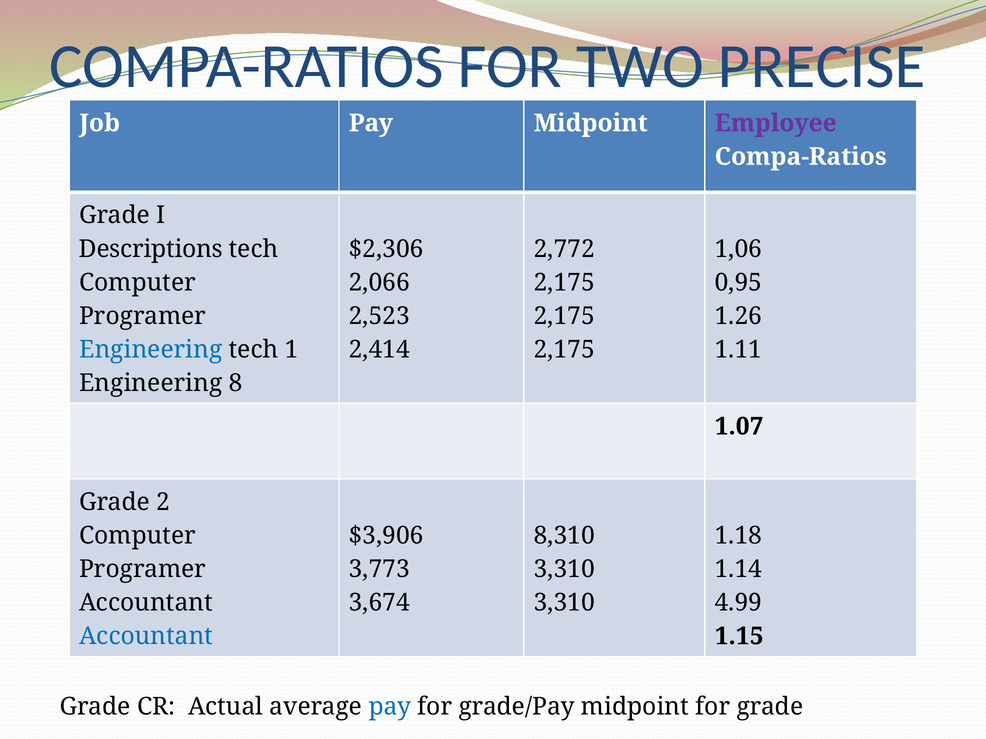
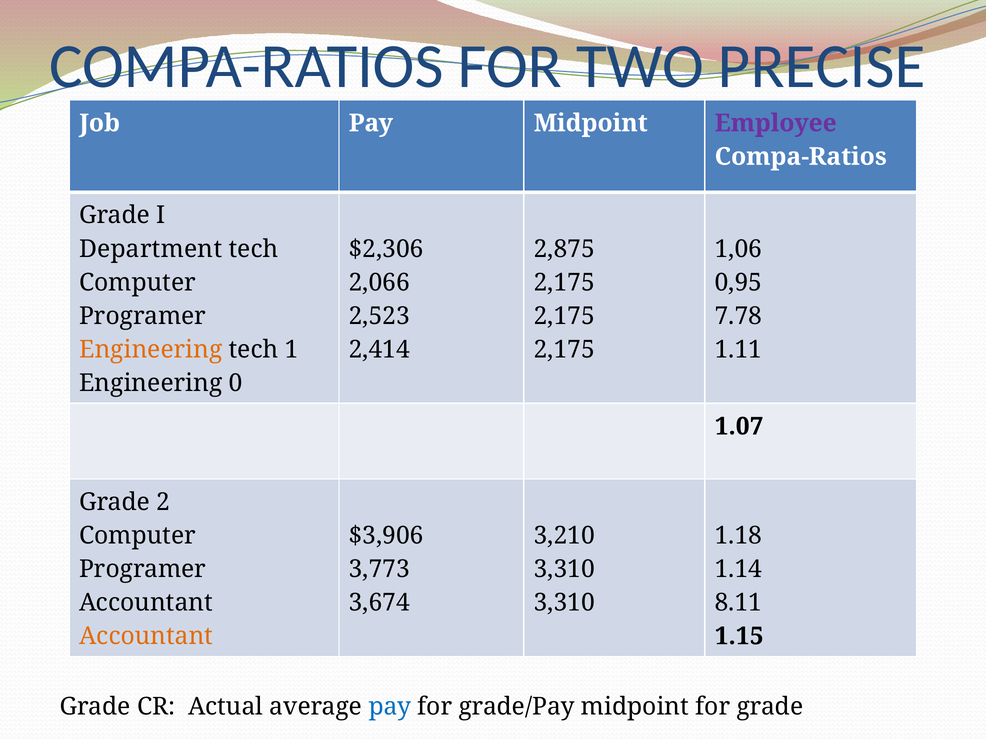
Descriptions: Descriptions -> Department
2,772: 2,772 -> 2,875
1.26: 1.26 -> 7.78
Engineering at (151, 350) colour: blue -> orange
8: 8 -> 0
8,310: 8,310 -> 3,210
4.99: 4.99 -> 8.11
Accountant at (146, 637) colour: blue -> orange
